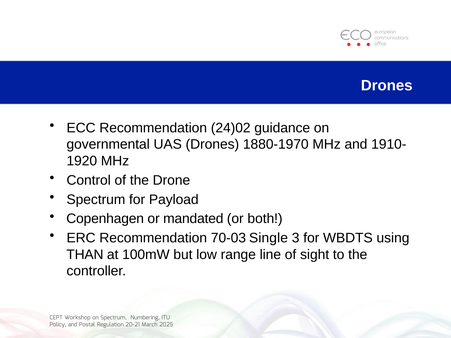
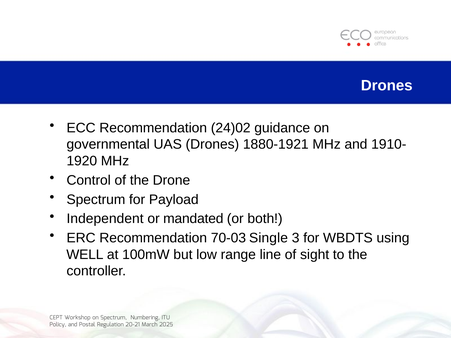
1880-1970: 1880-1970 -> 1880-1921
Copenhagen: Copenhagen -> Independent
THAN: THAN -> WELL
